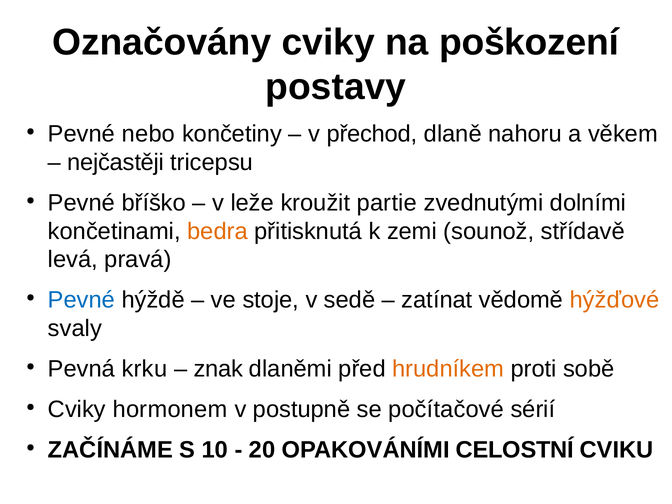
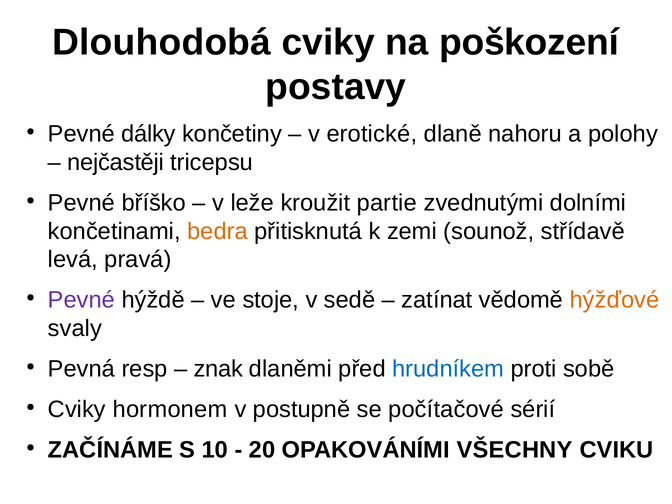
Označovány: Označovány -> Dlouhodobá
nebo: nebo -> dálky
přechod: přechod -> erotické
věkem: věkem -> polohy
Pevné at (82, 300) colour: blue -> purple
krku: krku -> resp
hrudníkem colour: orange -> blue
CELOSTNÍ: CELOSTNÍ -> VŠECHNY
